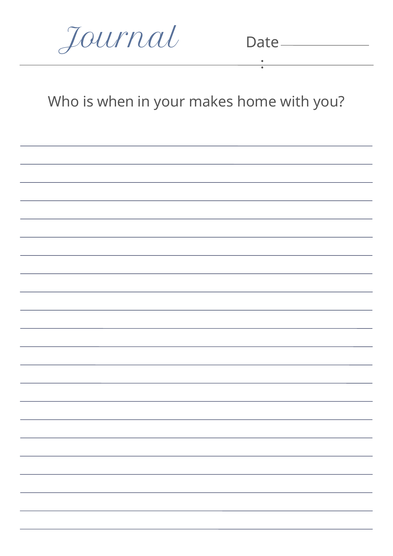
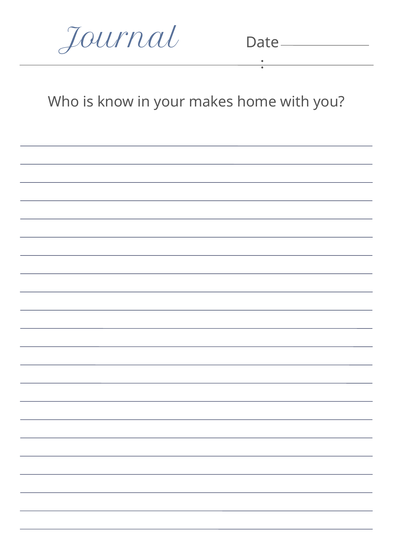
when: when -> know
